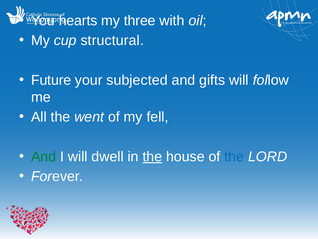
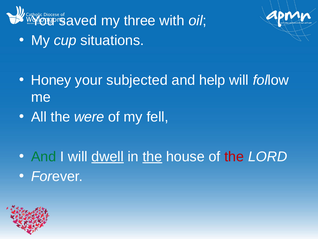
hearts: hearts -> saved
structural: structural -> situations
Future: Future -> Honey
gifts: gifts -> help
went: went -> were
dwell underline: none -> present
the at (234, 156) colour: blue -> red
